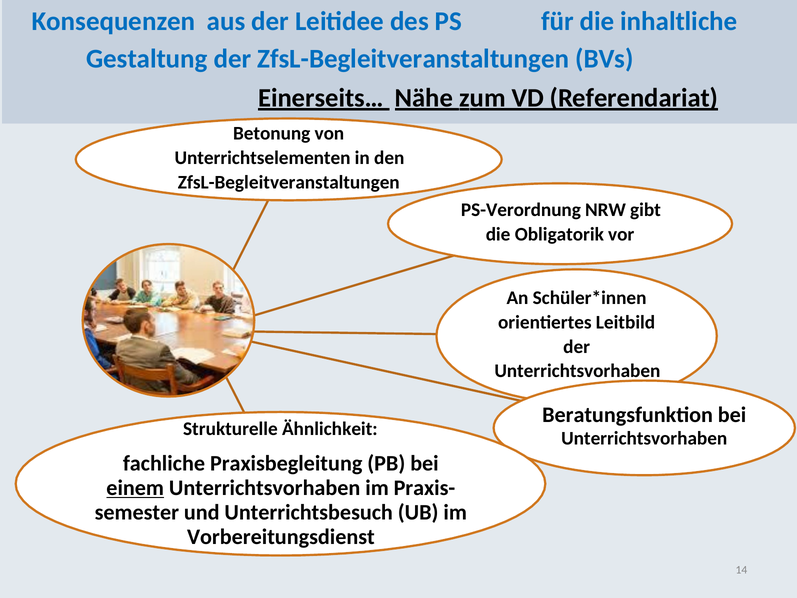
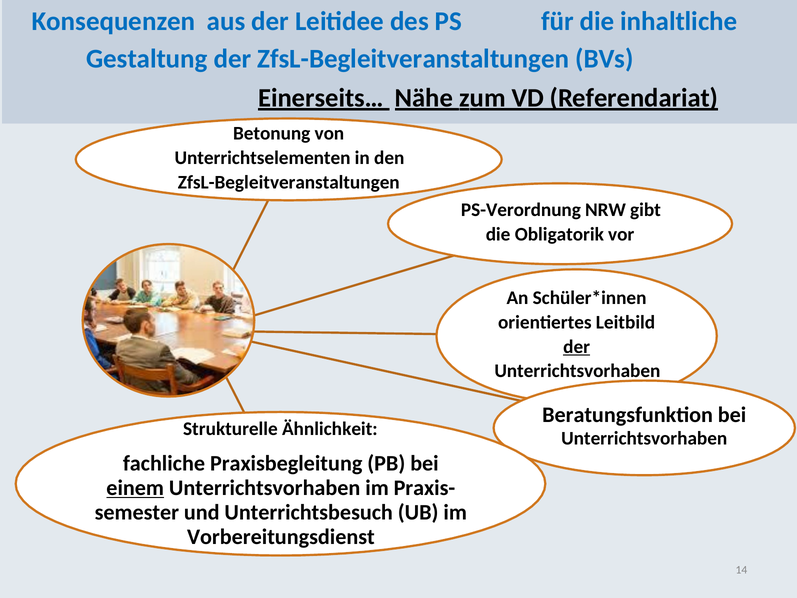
der at (577, 347) underline: none -> present
